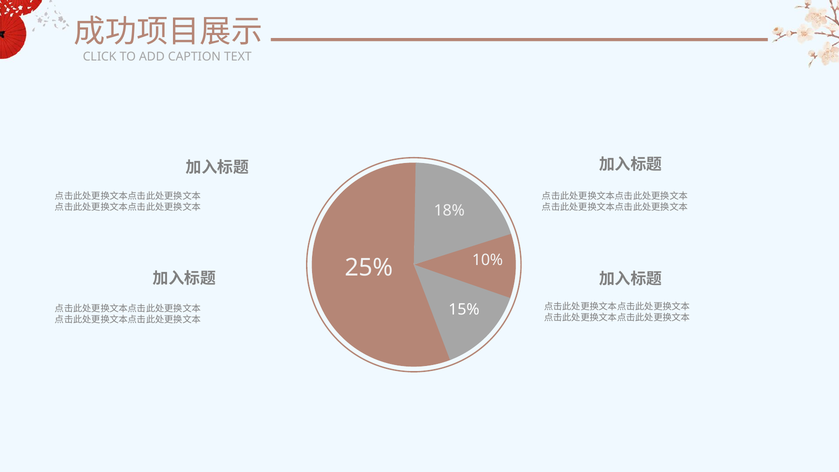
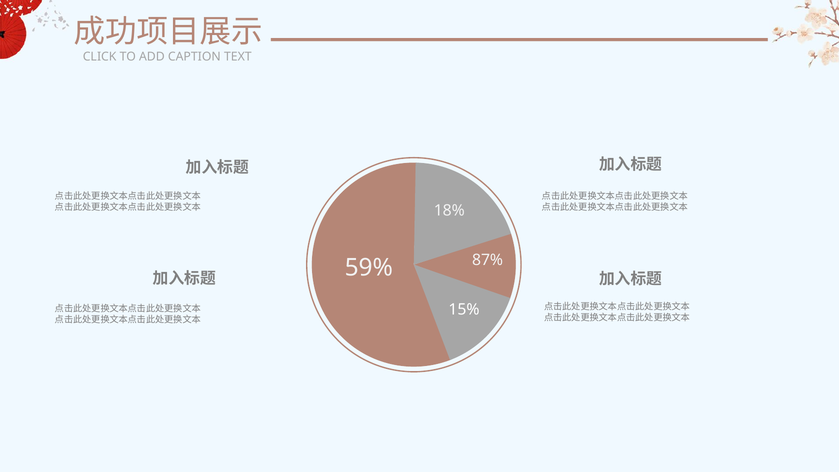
10%: 10% -> 87%
25%: 25% -> 59%
